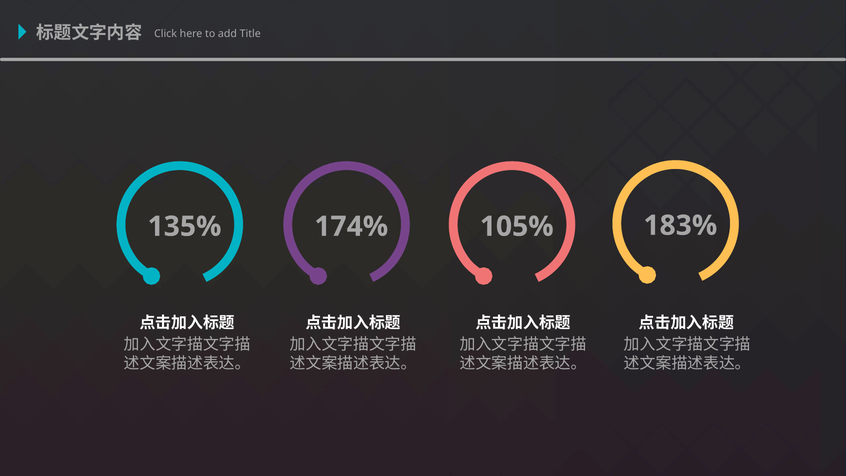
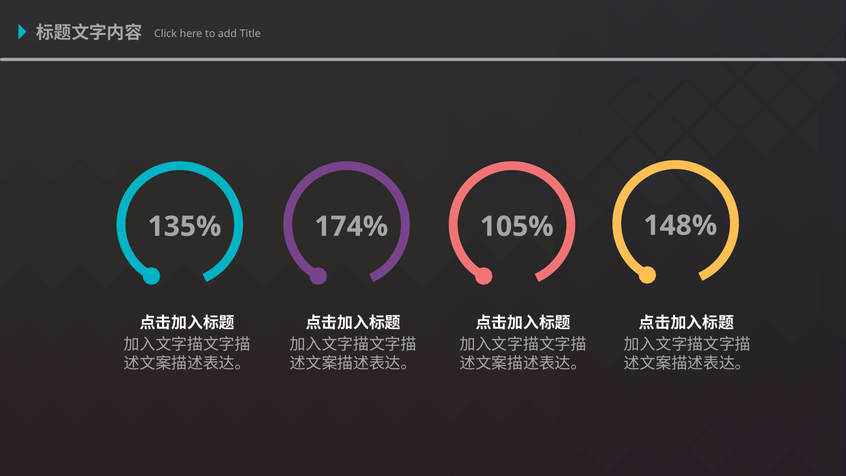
183%: 183% -> 148%
